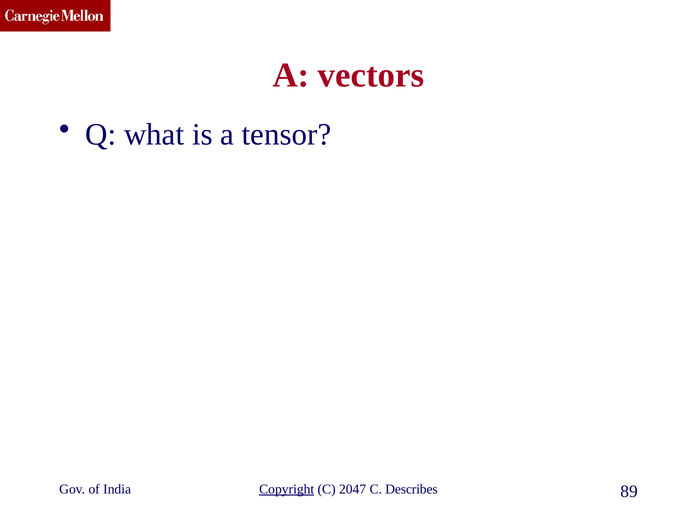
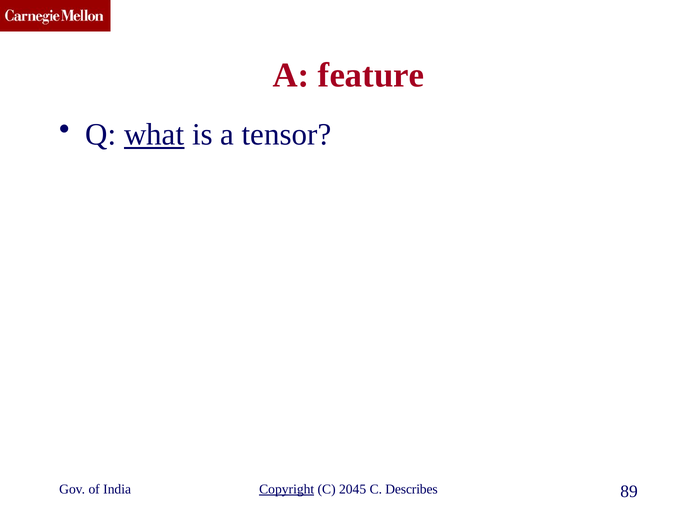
vectors: vectors -> feature
what underline: none -> present
2047: 2047 -> 2045
